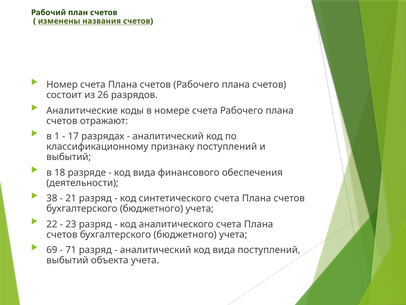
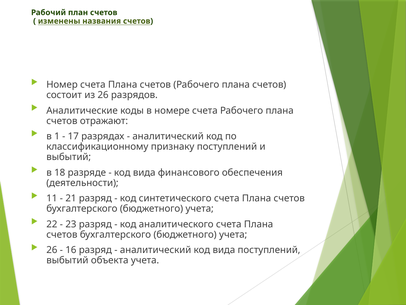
38: 38 -> 11
69 at (52, 250): 69 -> 26
71: 71 -> 16
